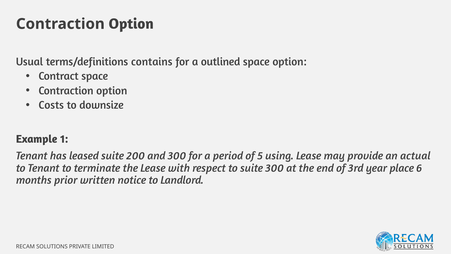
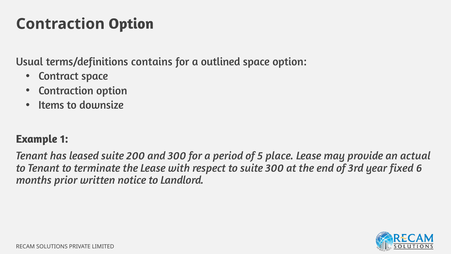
Costs: Costs -> Items
using: using -> place
place: place -> fixed
